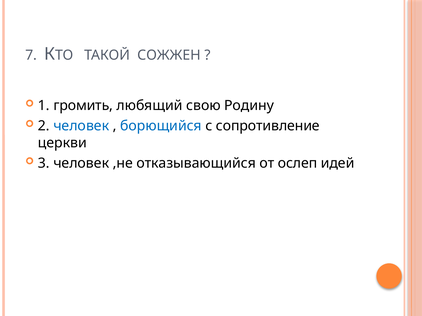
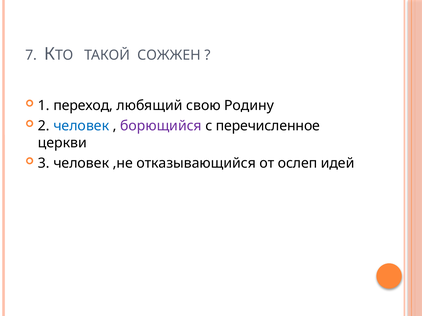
громить: громить -> переход
борющийся colour: blue -> purple
сопротивление: сопротивление -> перечисленное
